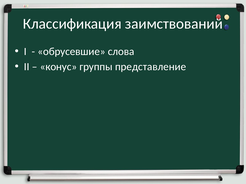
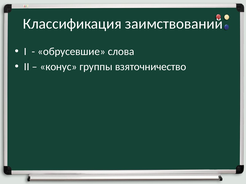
представление: представление -> взяточничество
